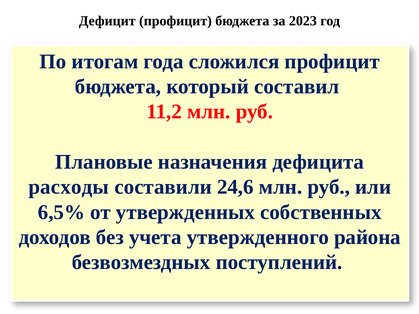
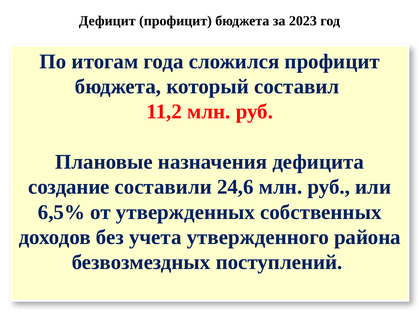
расходы: расходы -> создание
